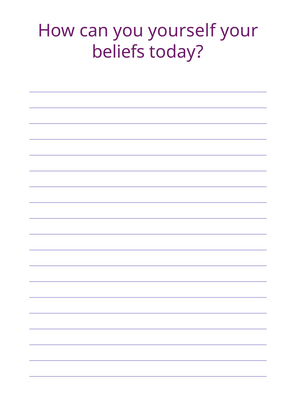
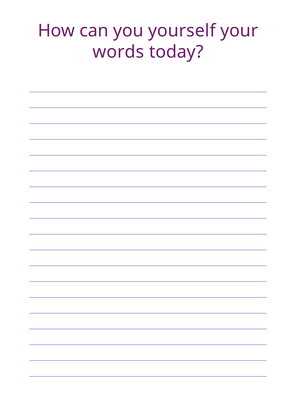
beliefs: beliefs -> words
